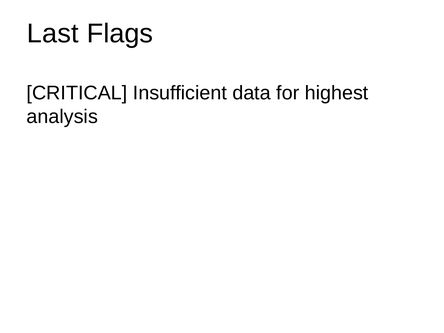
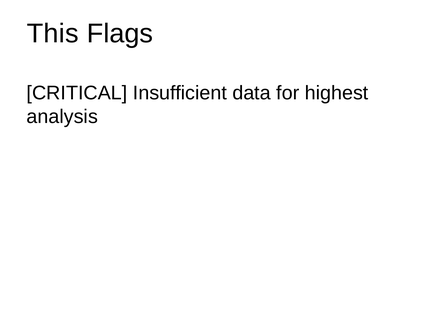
Last: Last -> This
